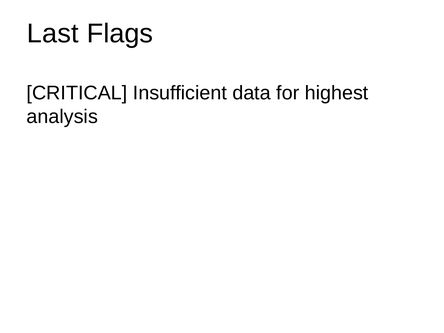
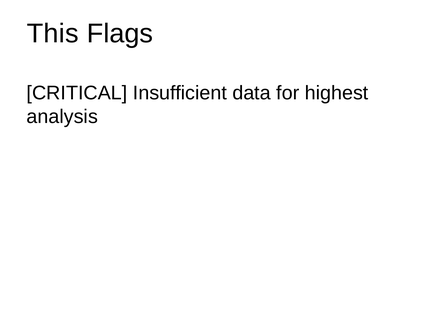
Last: Last -> This
